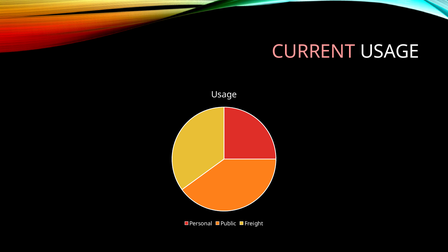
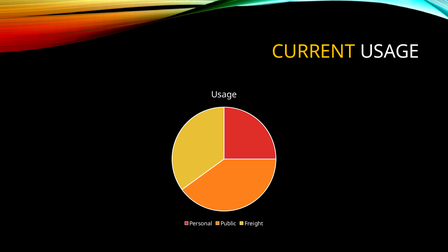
CURRENT colour: pink -> yellow
